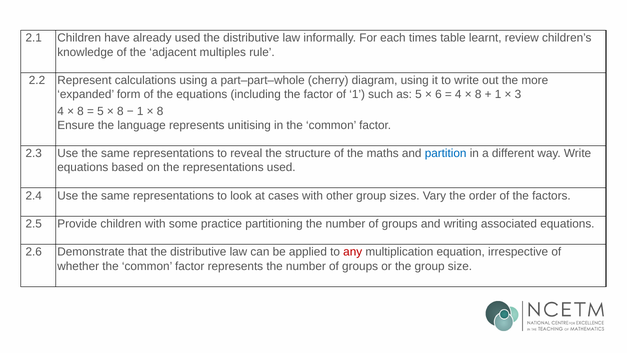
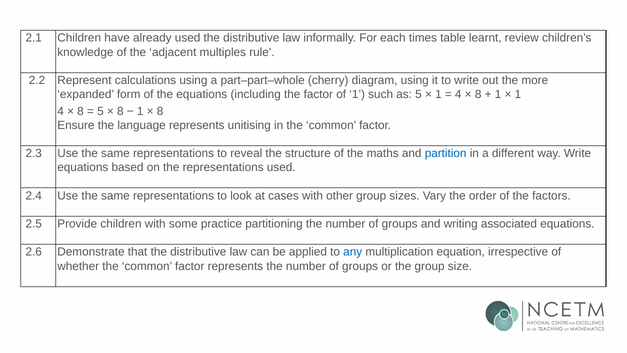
6 at (438, 94): 6 -> 1
3 at (518, 94): 3 -> 1
any colour: red -> blue
